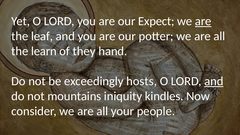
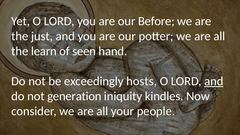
Expect: Expect -> Before
are at (203, 21) underline: present -> none
leaf: leaf -> just
they: they -> seen
mountains: mountains -> generation
